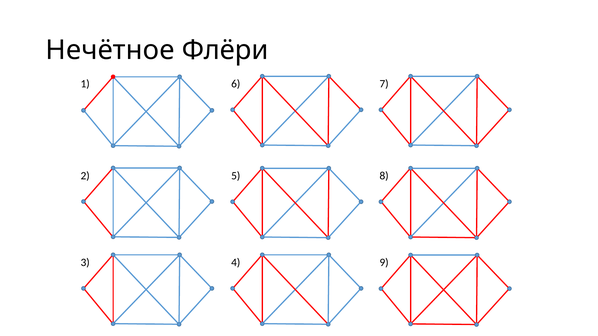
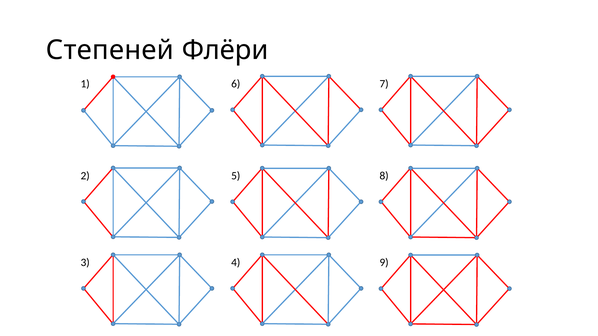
Нечётное: Нечётное -> Степеней
